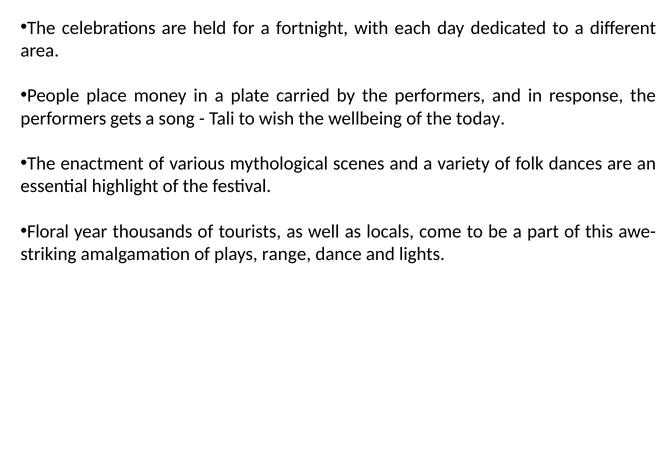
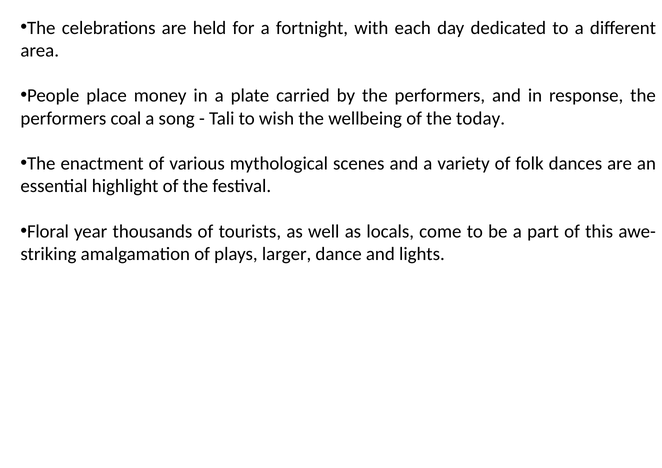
gets: gets -> coal
range: range -> larger
